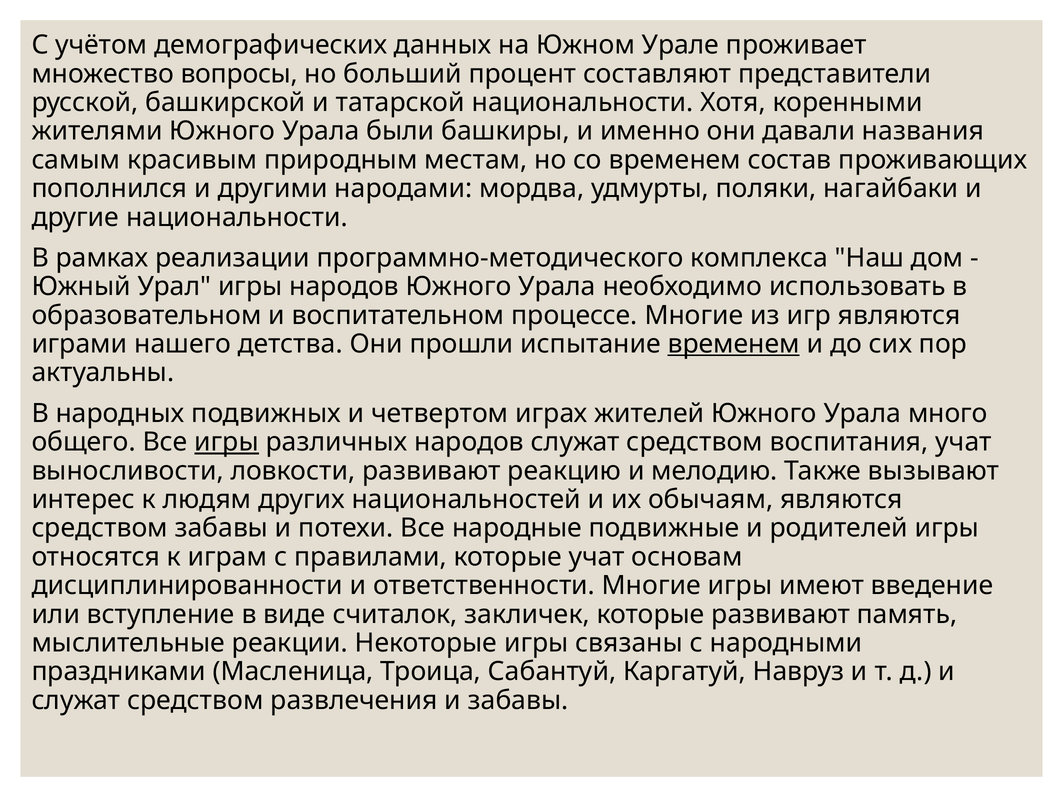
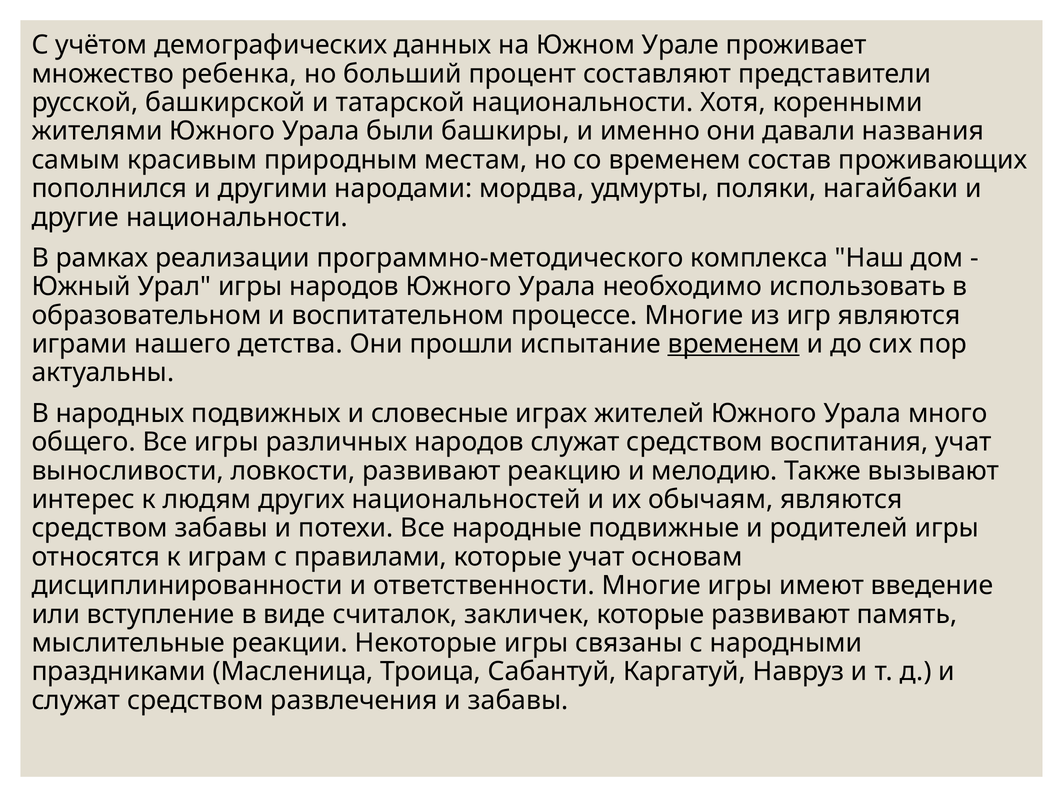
вопросы: вопросы -> ребенка
четвертом: четвертом -> словесные
игры at (227, 442) underline: present -> none
